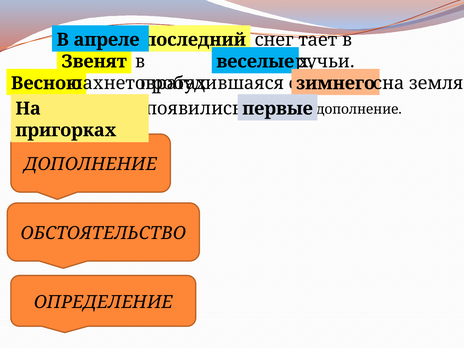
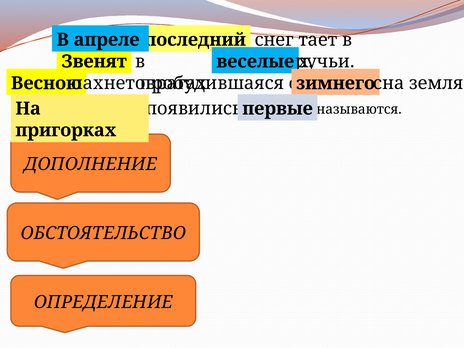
дополнение at (359, 109): дополнение -> называются
